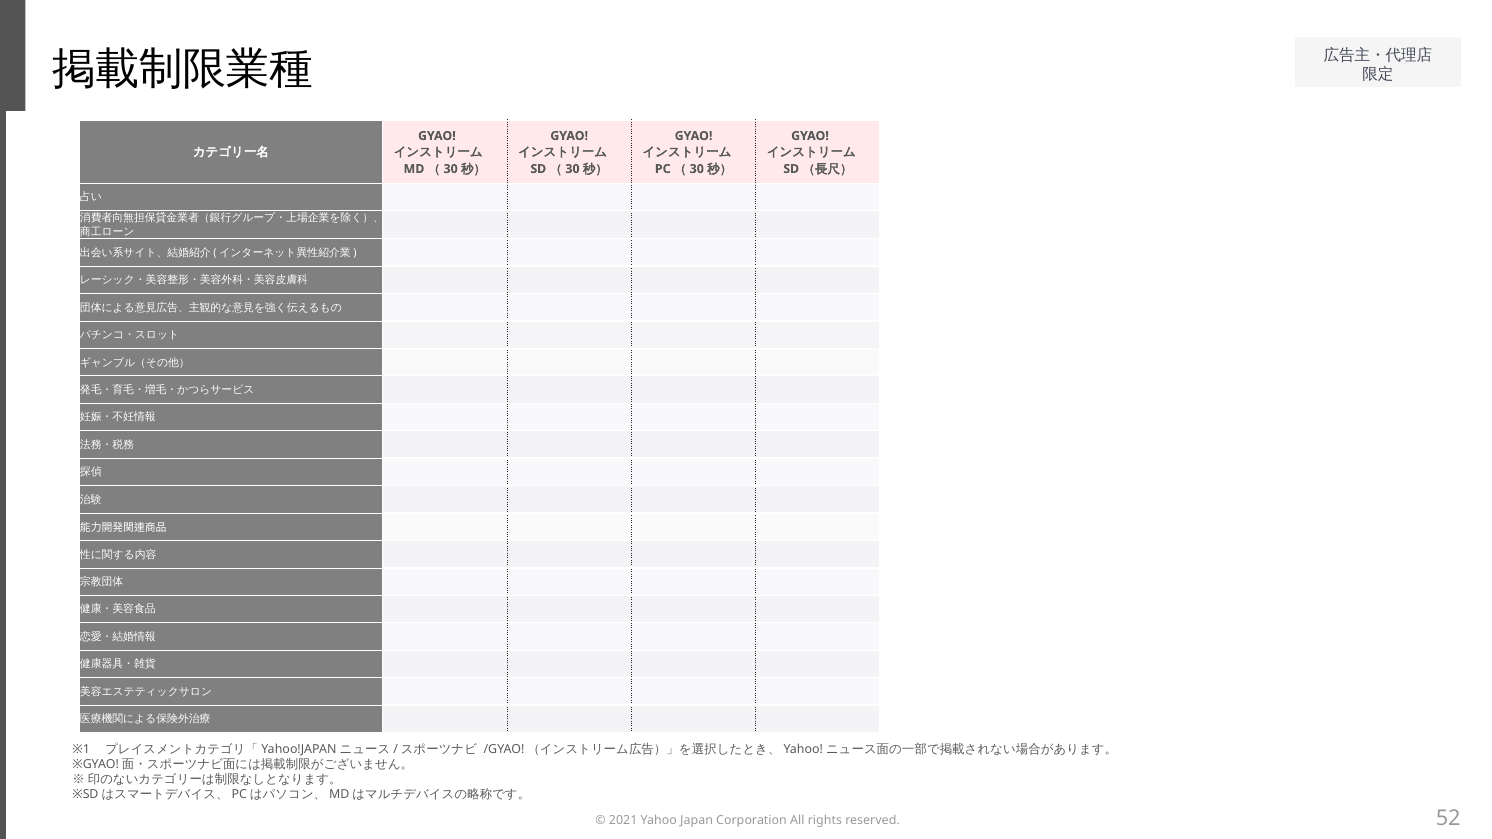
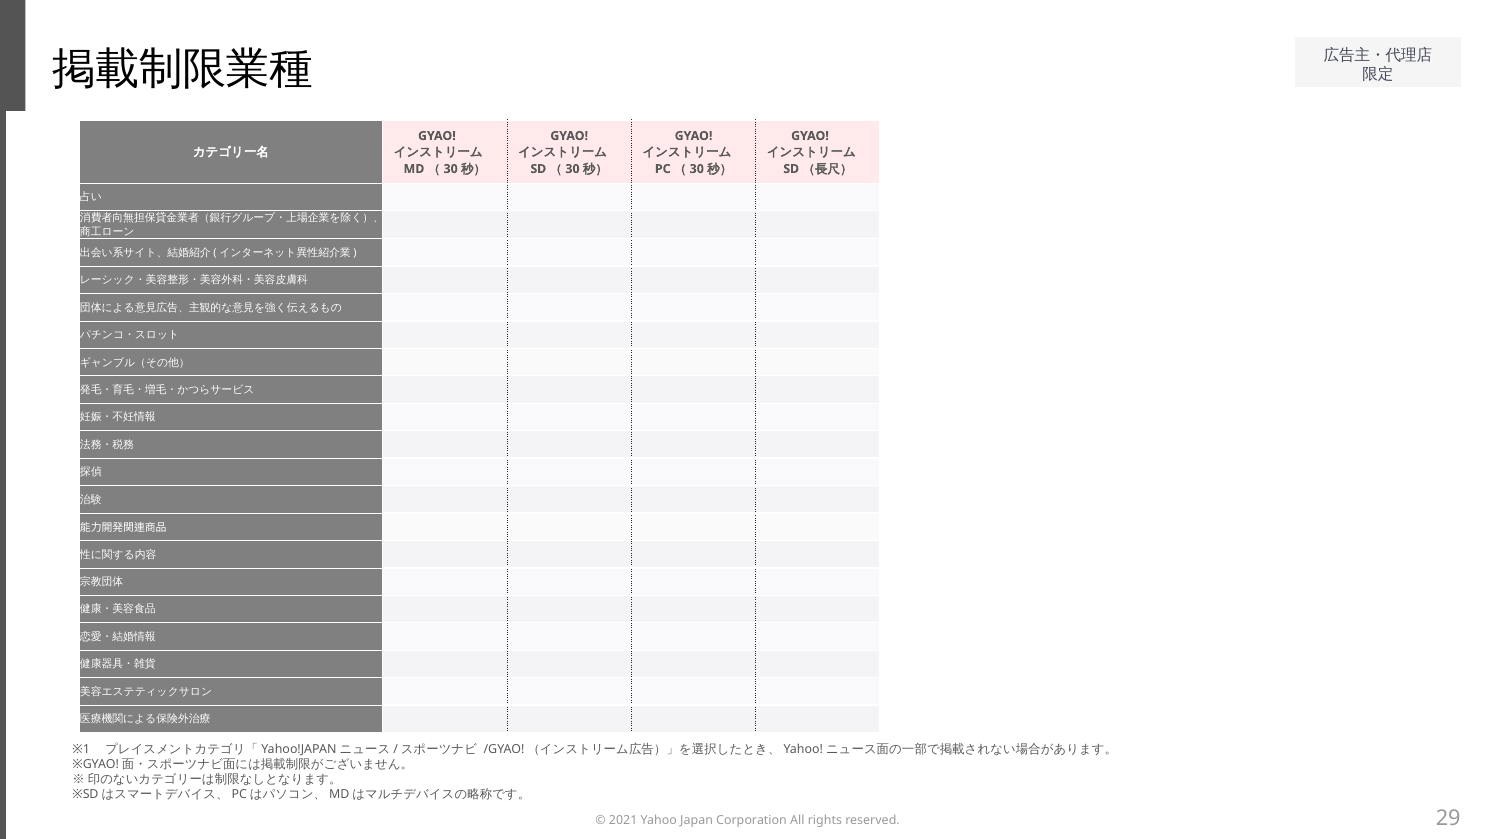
52: 52 -> 29
